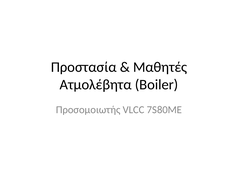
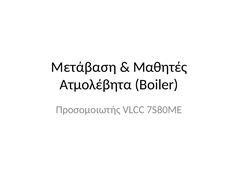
Προστασία: Προστασία -> Μετάβαση
